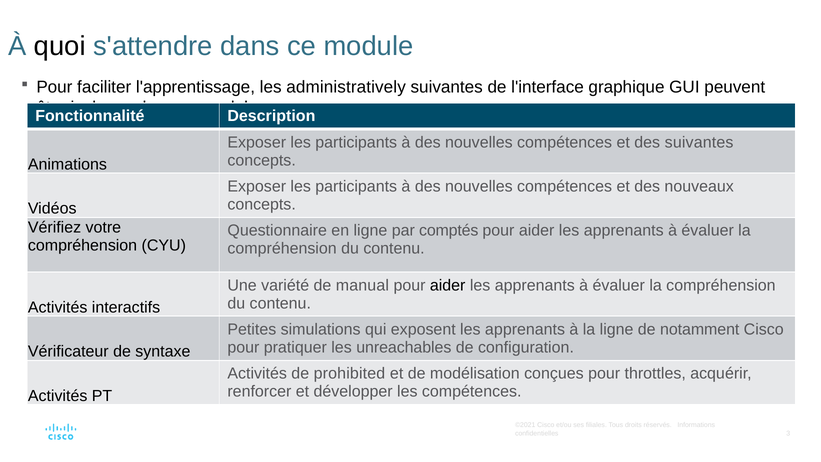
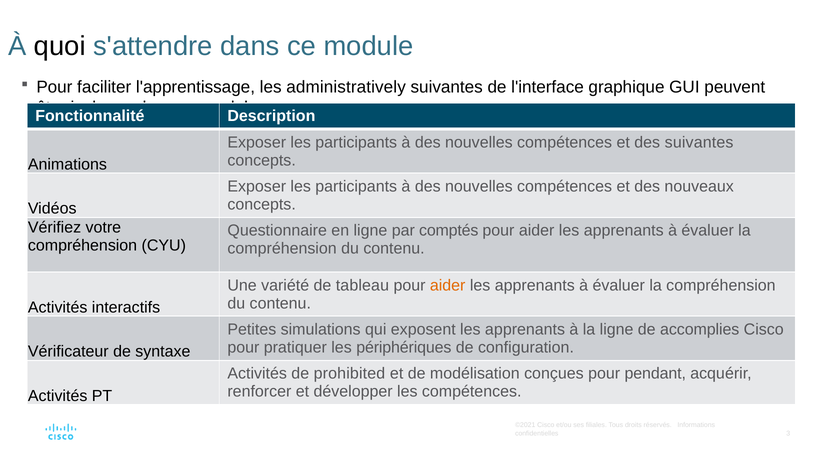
manual: manual -> tableau
aider at (448, 285) colour: black -> orange
notamment: notamment -> accomplies
unreachables: unreachables -> périphériques
throttles: throttles -> pendant
